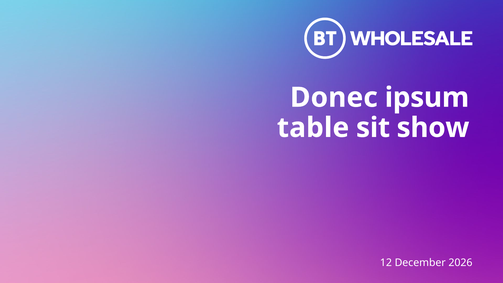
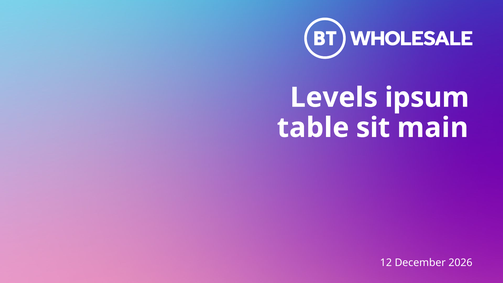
Donec: Donec -> Levels
show: show -> main
